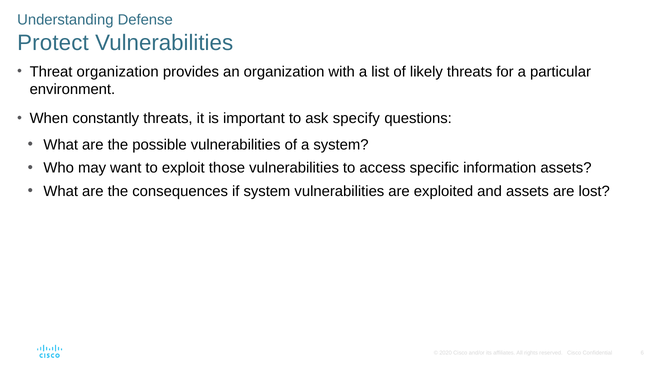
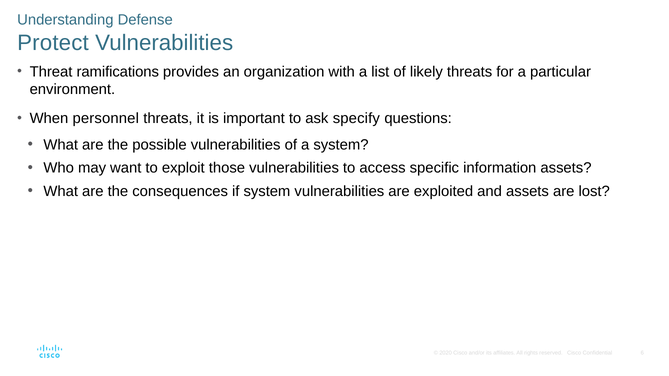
Threat organization: organization -> ramifications
constantly: constantly -> personnel
